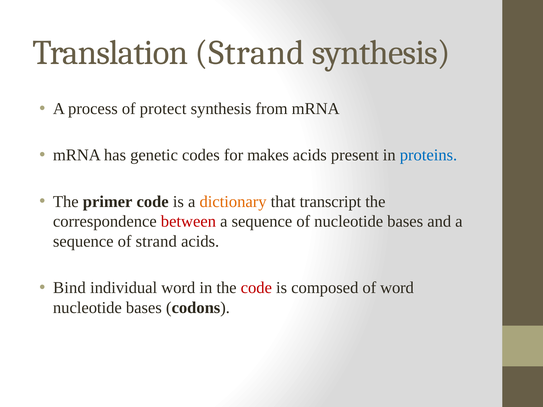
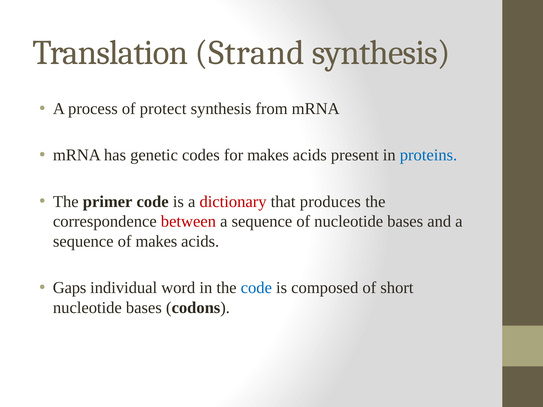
dictionary colour: orange -> red
transcript: transcript -> produces
of strand: strand -> makes
Bind: Bind -> Gaps
code at (256, 288) colour: red -> blue
of word: word -> short
